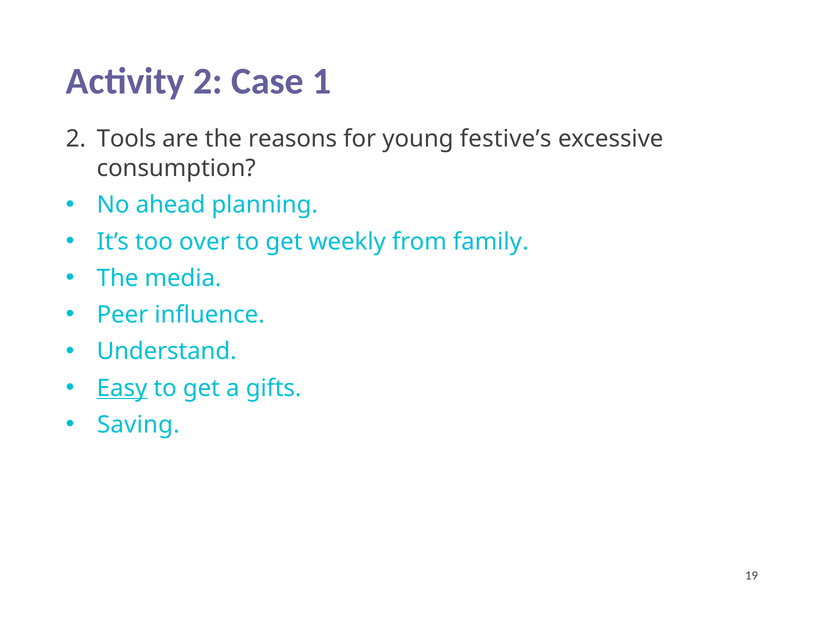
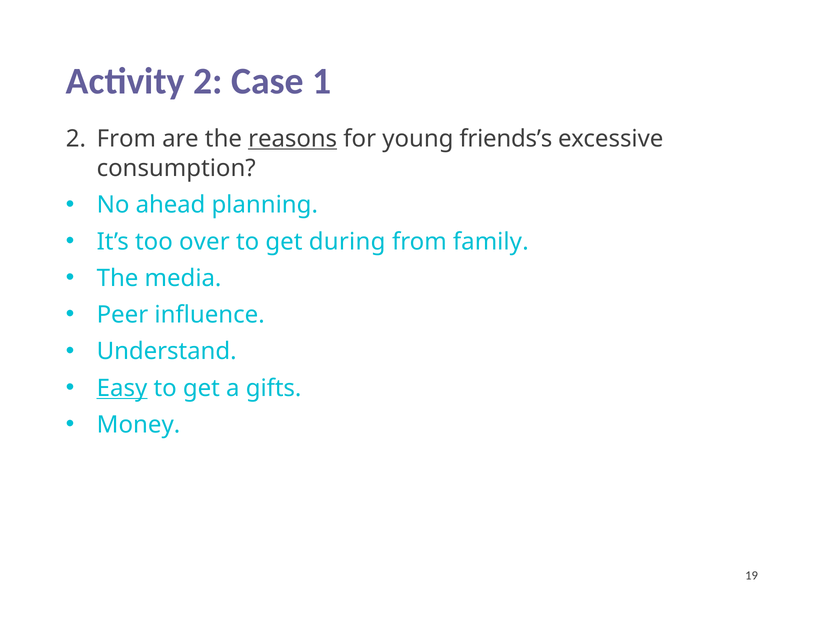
2 Tools: Tools -> From
reasons underline: none -> present
festive’s: festive’s -> friends’s
weekly: weekly -> during
Saving: Saving -> Money
